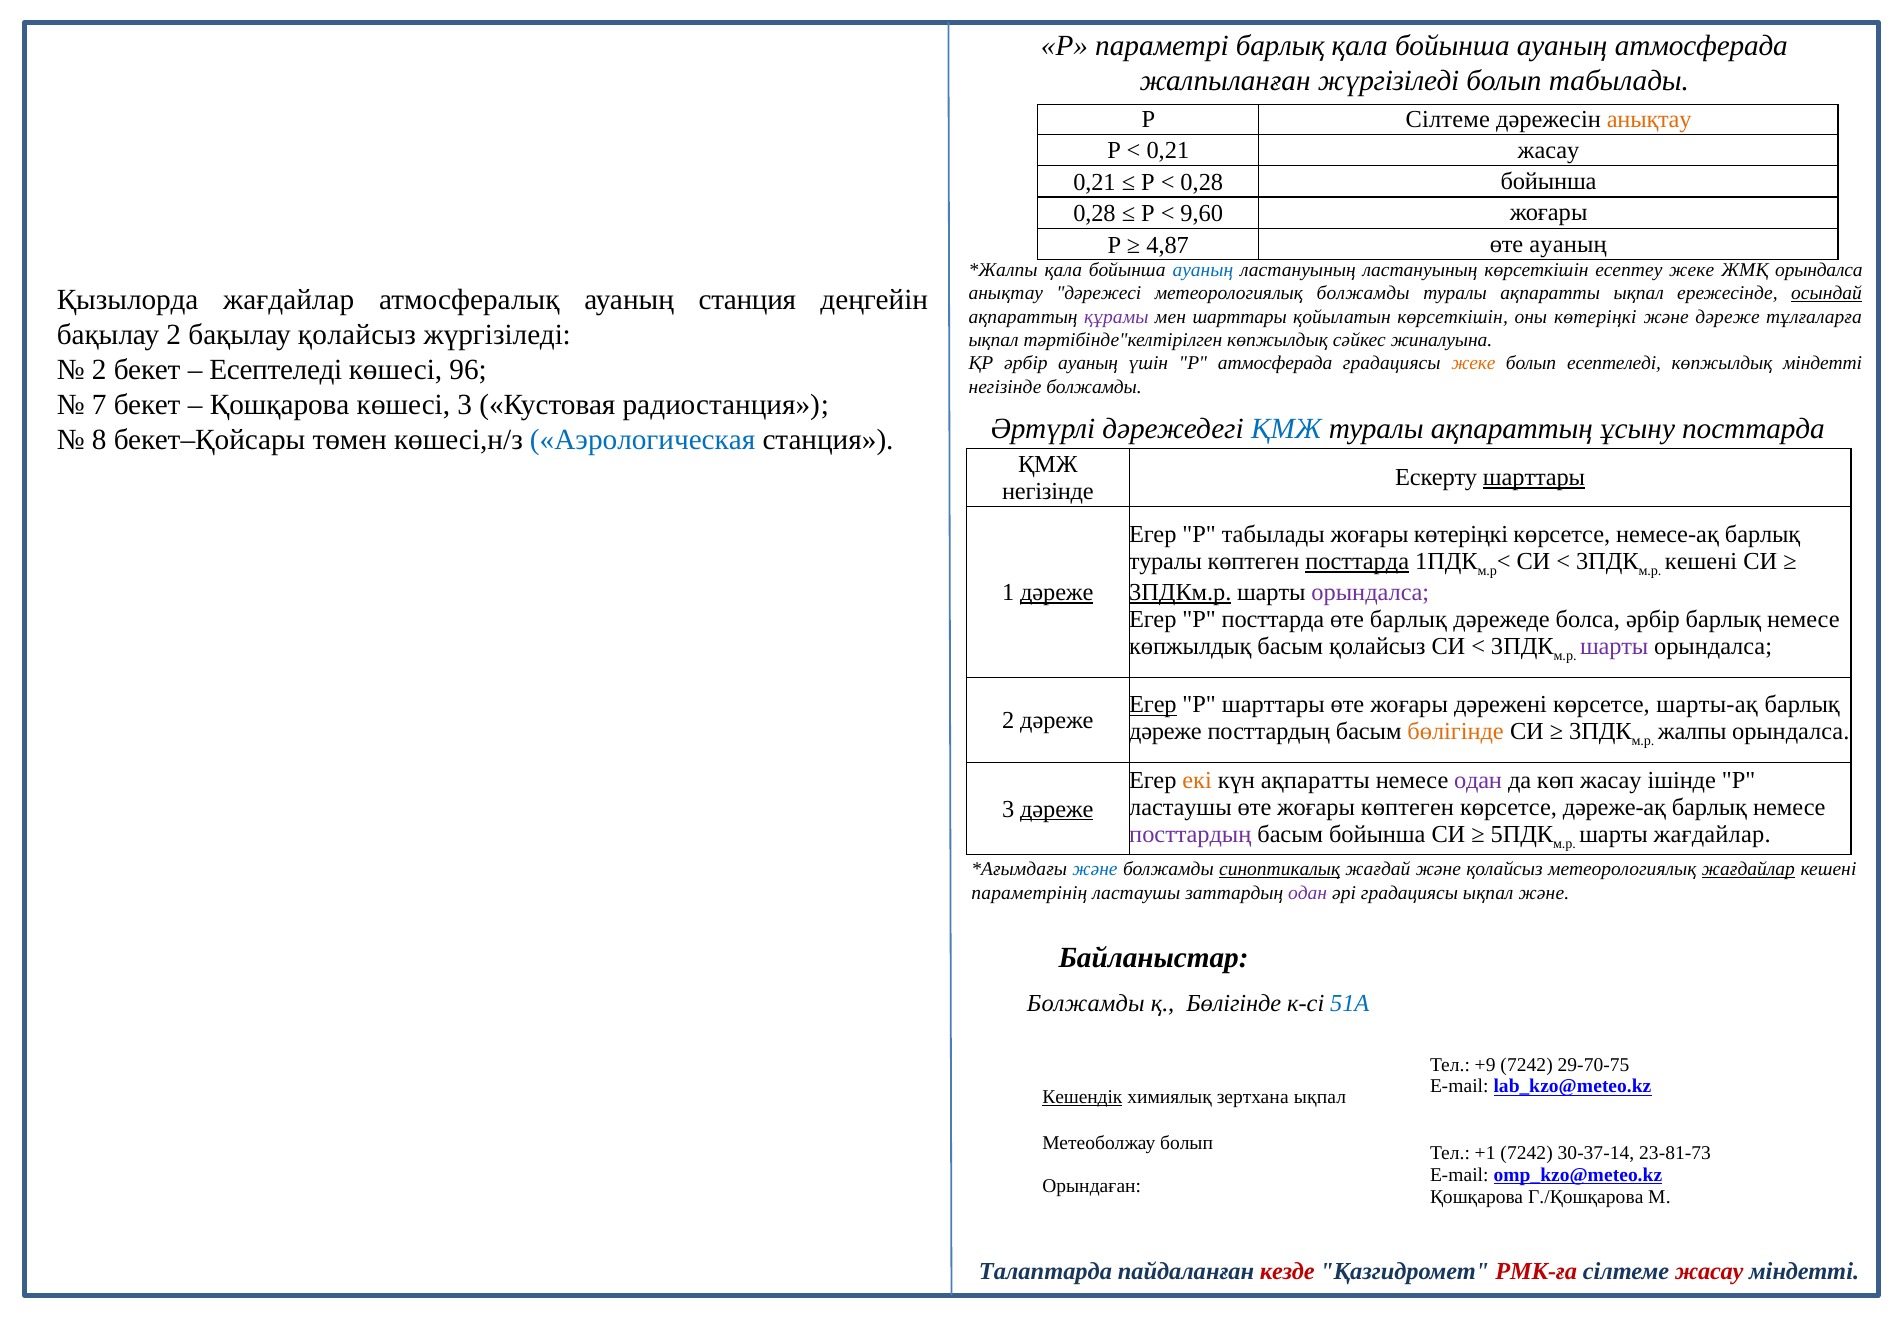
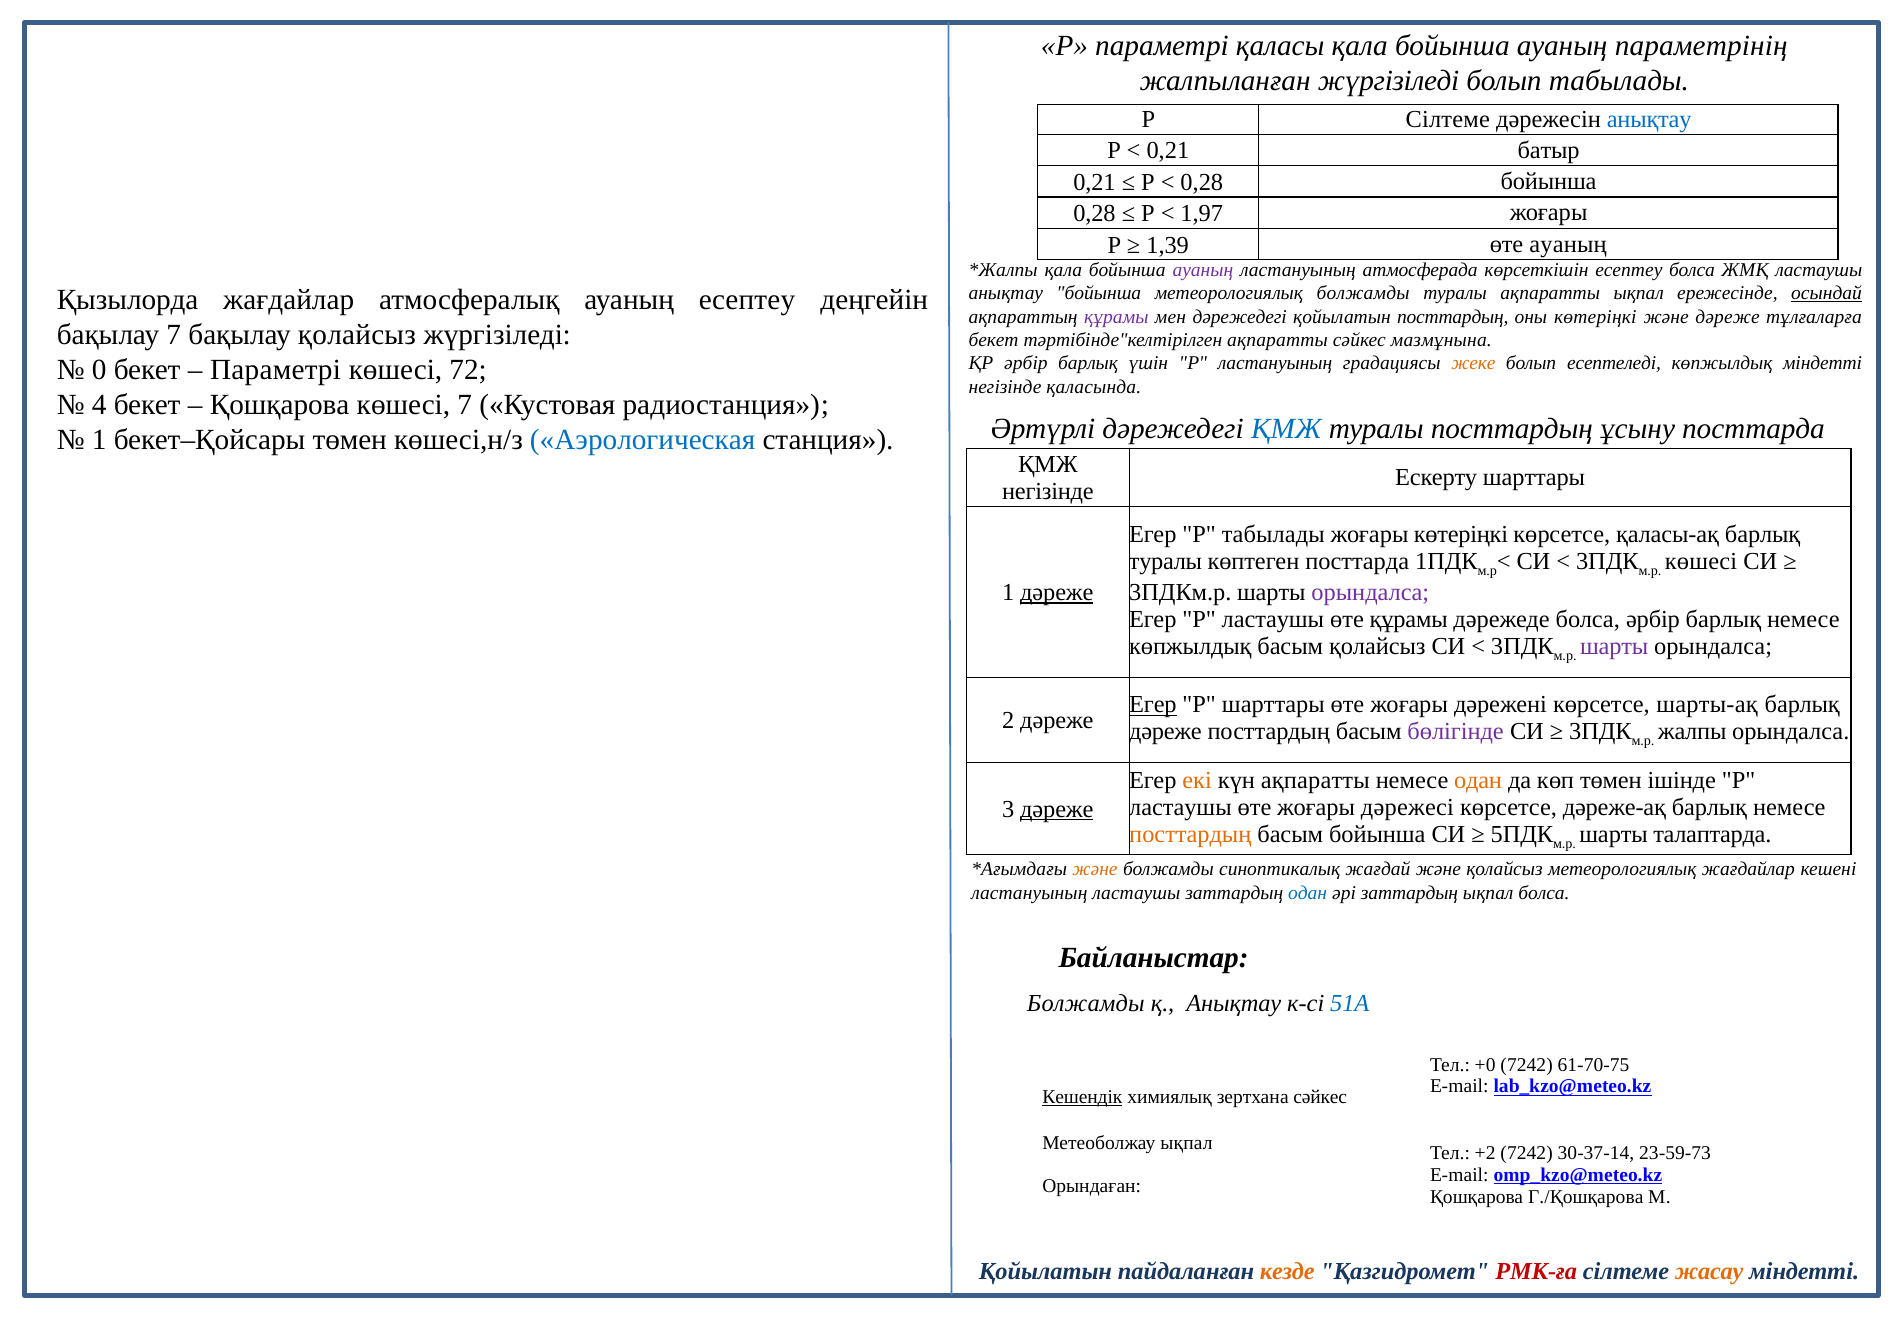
параметрі барлық: барлық -> қаласы
ауаның атмосферада: атмосферада -> параметрінің
анықтау at (1649, 120) colour: orange -> blue
0,21 жасау: жасау -> батыр
9,60: 9,60 -> 1,97
4,87: 4,87 -> 1,39
ауаның at (1203, 270) colour: blue -> purple
ластануының ластануының: ластануының -> атмосферада
есептеу жеке: жеке -> болса
ЖМҚ орындалса: орындалса -> ластаушы
анықтау дәрежесі: дәрежесі -> бойынша
ауаның станция: станция -> есептеу
мен шарттары: шарттары -> дәрежедегі
қойылатын көрсеткішін: көрсеткішін -> посттардың
бақылау 2: 2 -> 7
ықпал at (994, 340): ықпал -> бекет
тәртібінде"келтірілген көпжылдық: көпжылдық -> ақпаратты
жиналуына: жиналуына -> мазмұнына
ҚР әрбір ауаның: ауаның -> барлық
Р атмосферада: атмосферада -> ластануының
2 at (99, 370): 2 -> 0
Есептеледі at (276, 370): Есептеледі -> Параметрі
96: 96 -> 72
негізінде болжамды: болжамды -> қаласында
7: 7 -> 4
көшесі 3: 3 -> 7
туралы ақпараттың: ақпараттың -> посттардың
8 at (99, 440): 8 -> 1
шарттары at (1534, 477) underline: present -> none
немесе-ақ: немесе-ақ -> қаласы-ақ
посттарда at (1357, 561) underline: present -> none
кешені at (1701, 561): кешені -> көшесі
3ПДКм.р underline: present -> none
P посттарда: посттарда -> ластаушы
өте барлық: барлық -> құрамы
бөлігінде at (1456, 732) colour: orange -> purple
одан at (1478, 780) colour: purple -> orange
көп жасау: жасау -> төмен
жоғары көптеген: көптеген -> дәрежесі
посттардың at (1190, 834) colour: purple -> orange
шарты жағдайлар: жағдайлар -> талаптарда
және at (1095, 869) colour: blue -> orange
синоптикалық underline: present -> none
жағдайлар at (1748, 869) underline: present -> none
параметрінің at (1029, 892): параметрінің -> ластануының
одан at (1308, 892) colour: purple -> blue
әрі градациясы: градациясы -> заттардың
ықпал және: және -> болса
қ Бөлігінде: Бөлігінде -> Анықтау
+9: +9 -> +0
29-70-75: 29-70-75 -> 61-70-75
зертхана ықпал: ықпал -> сәйкес
Метеоболжау болып: болып -> ықпал
+1: +1 -> +2
23-81-73: 23-81-73 -> 23-59-73
Талаптарда at (1045, 1271): Талаптарда -> Қойылатын
кезде colour: red -> orange
жасау at (1709, 1271) colour: red -> orange
